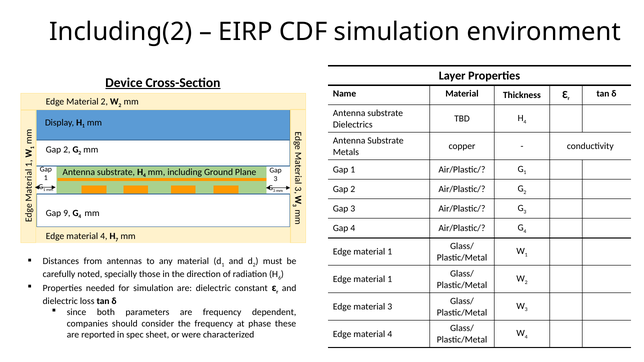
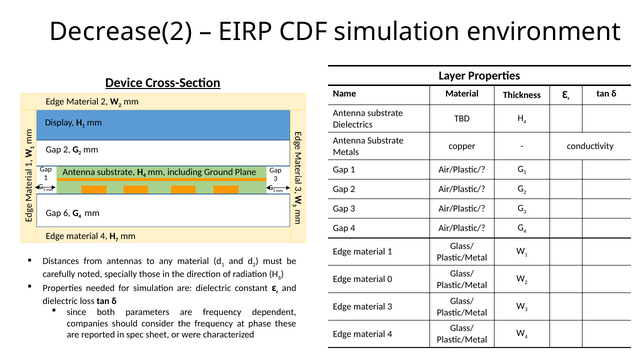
Including(2: Including(2 -> Decrease(2
Gap 9: 9 -> 6
1 at (390, 279): 1 -> 0
